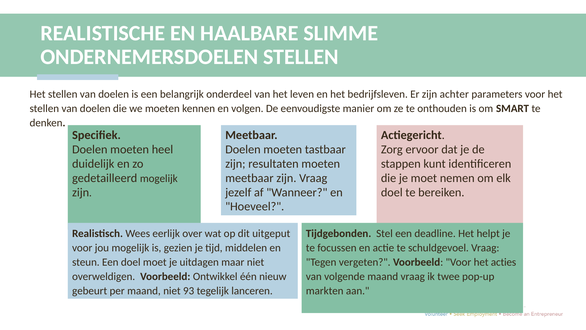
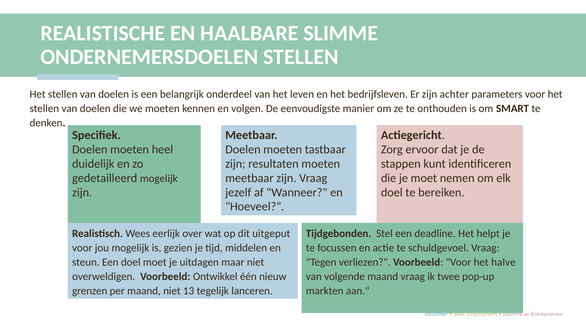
vergeten: vergeten -> verliezen
acties: acties -> halve
gebeurt: gebeurt -> grenzen
93: 93 -> 13
